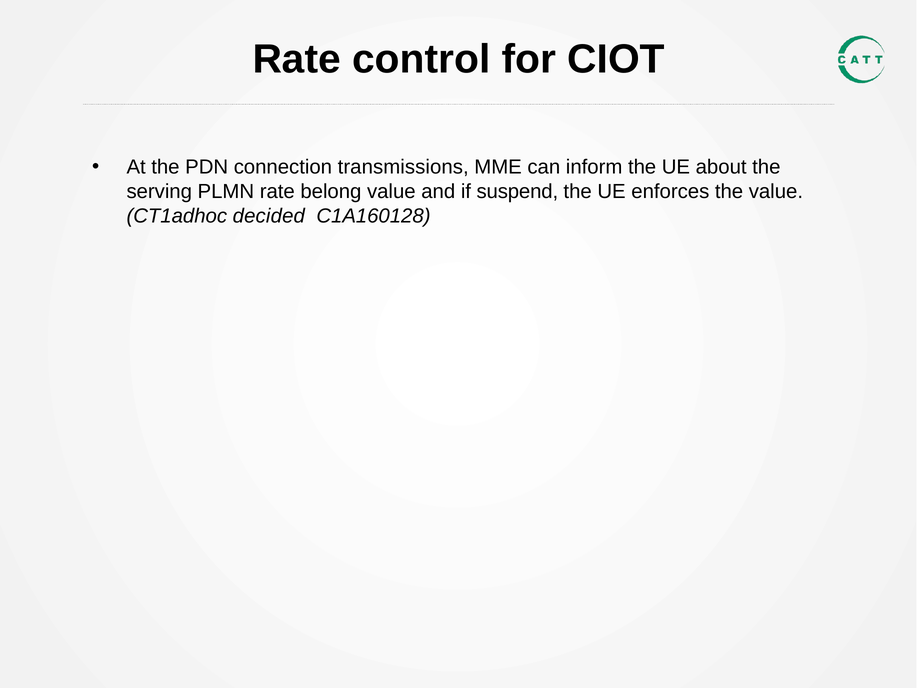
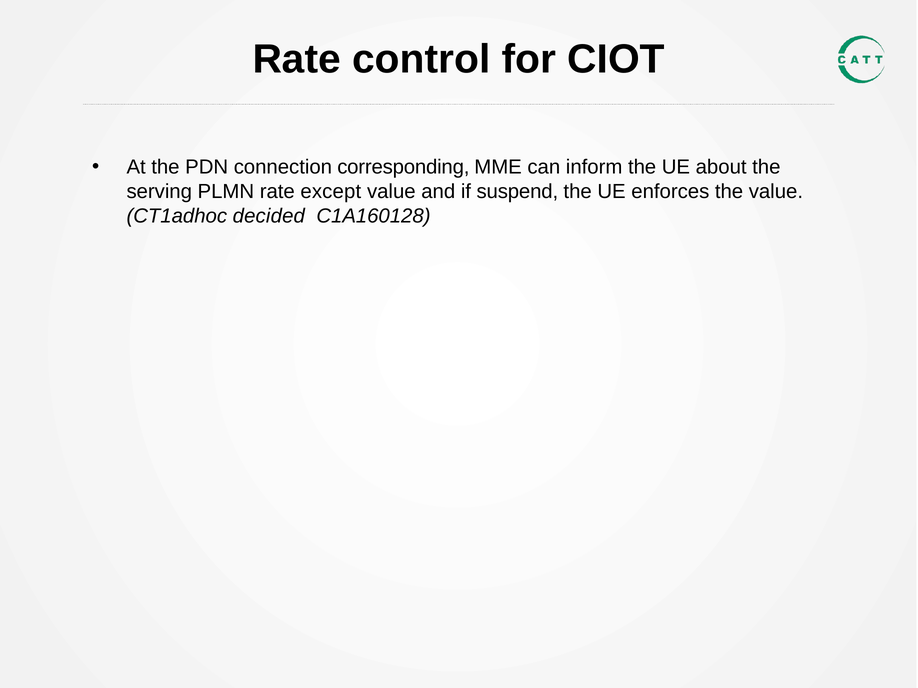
transmissions: transmissions -> corresponding
belong: belong -> except
